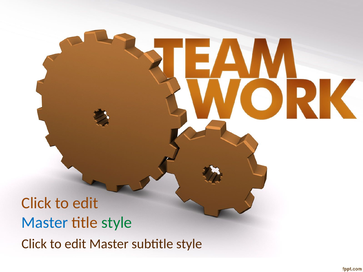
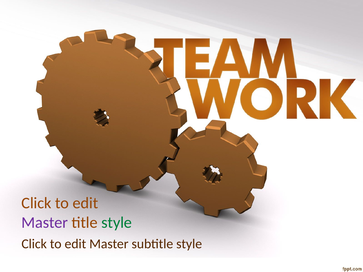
Master at (45, 223) colour: blue -> purple
